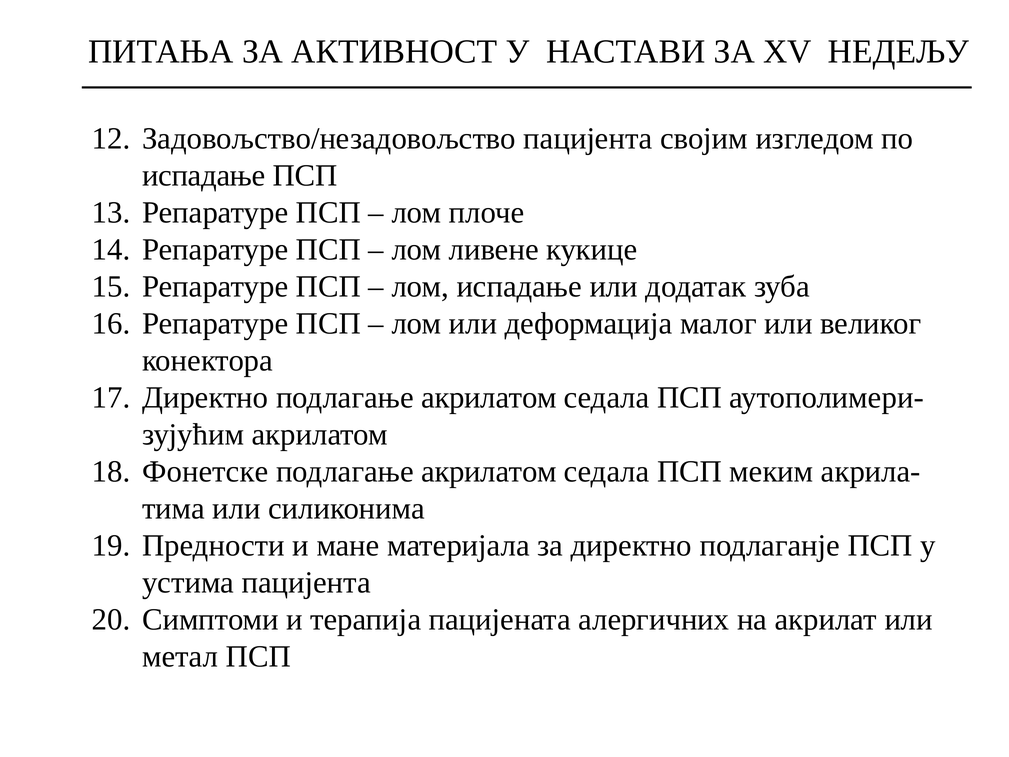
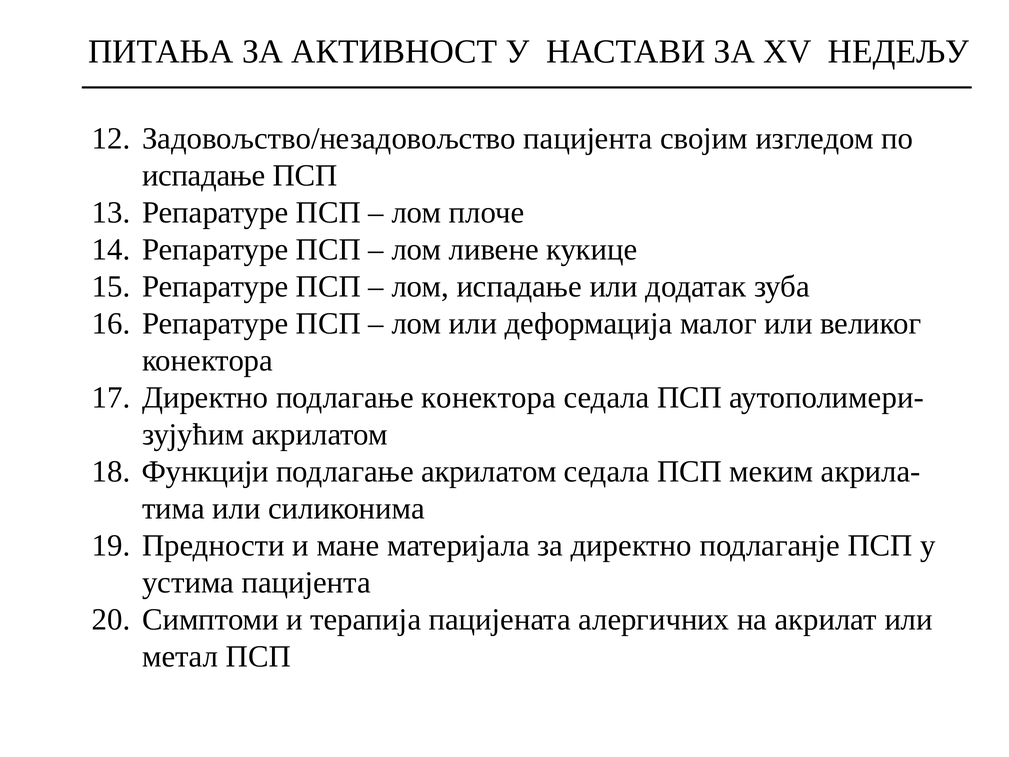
Директно подлагање акрилатом: акрилатом -> конектора
Фонетске: Фонетске -> Функцији
